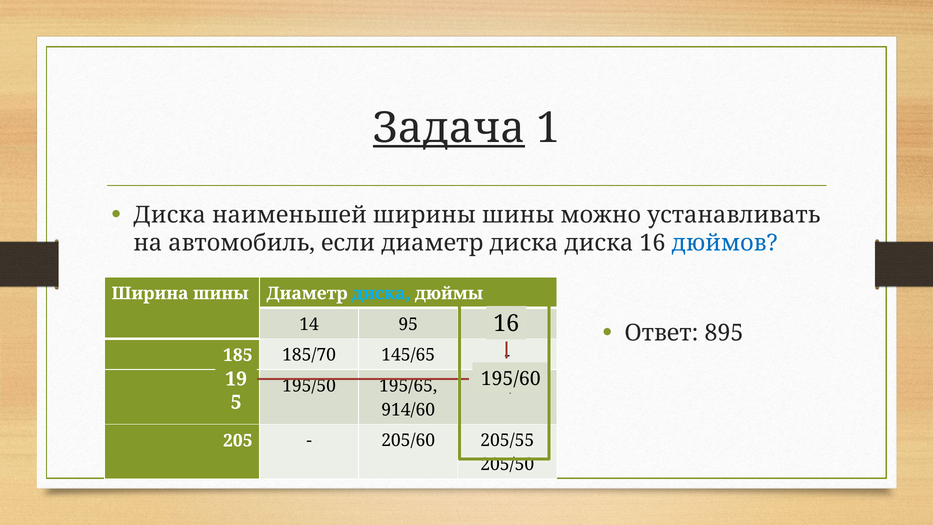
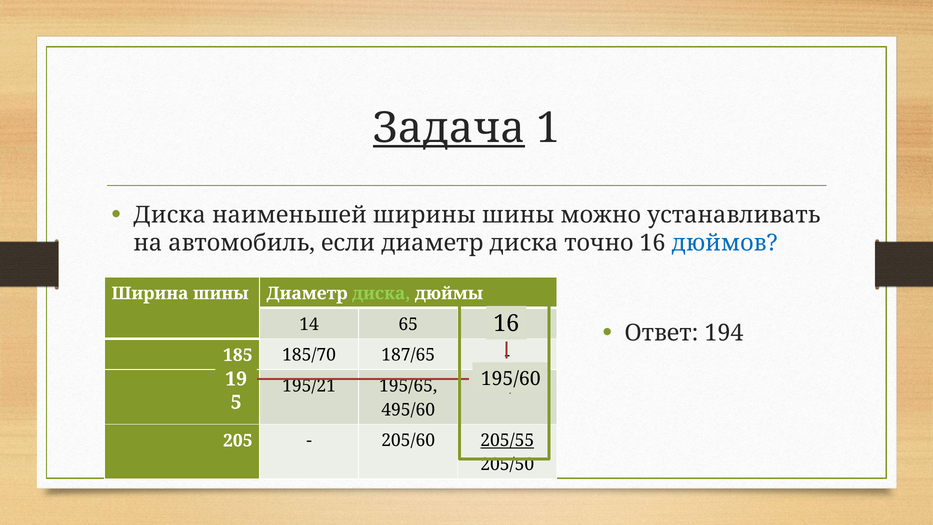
диска диска: диска -> точно
диска at (381, 293) colour: light blue -> light green
95: 95 -> 65
895: 895 -> 194
145/65: 145/65 -> 187/65
195/50: 195/50 -> 195/21
914/60: 914/60 -> 495/60
205/55 underline: none -> present
